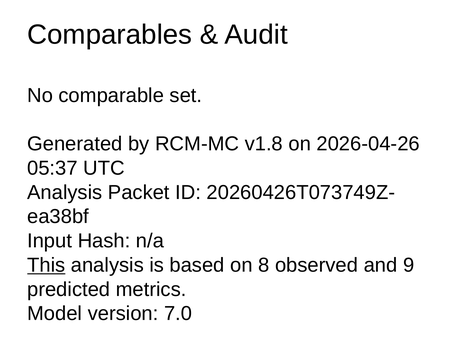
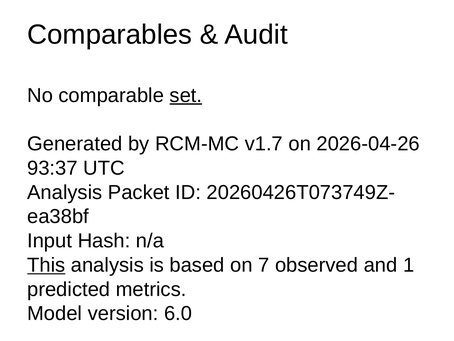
set underline: none -> present
v1.8: v1.8 -> v1.7
05:37: 05:37 -> 93:37
8: 8 -> 7
9: 9 -> 1
7.0: 7.0 -> 6.0
